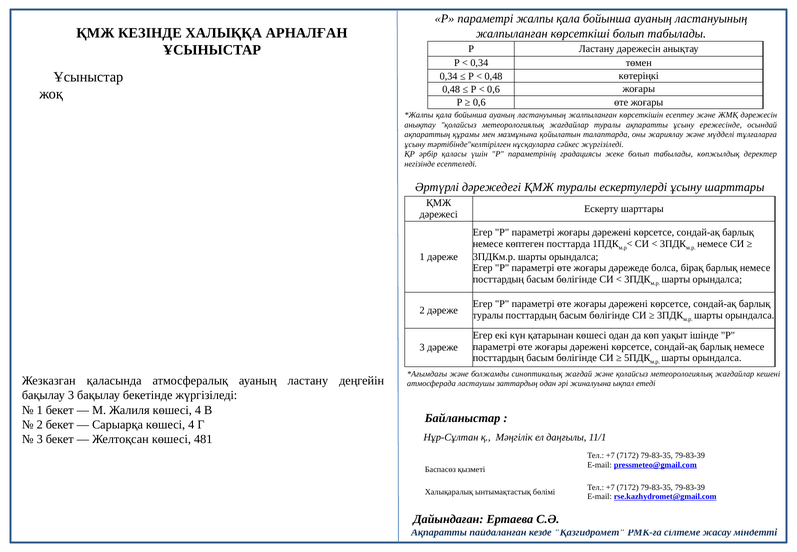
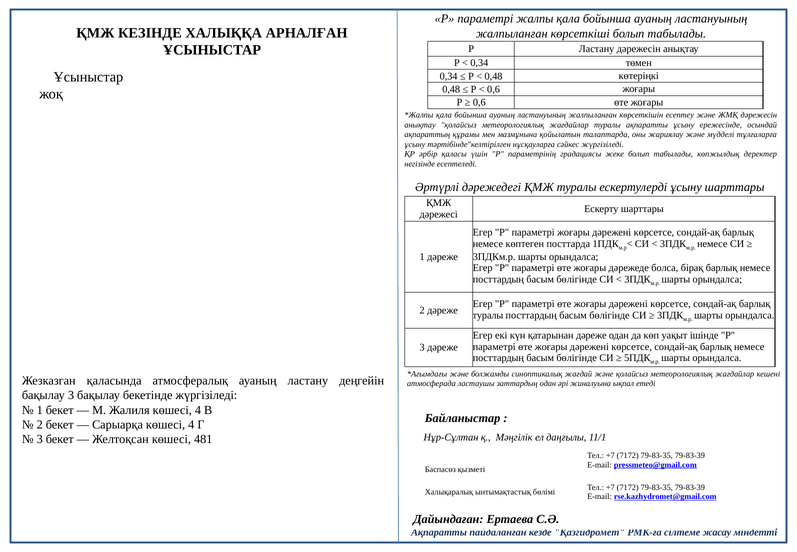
қатарынан көшесі: көшесі -> дәреже
